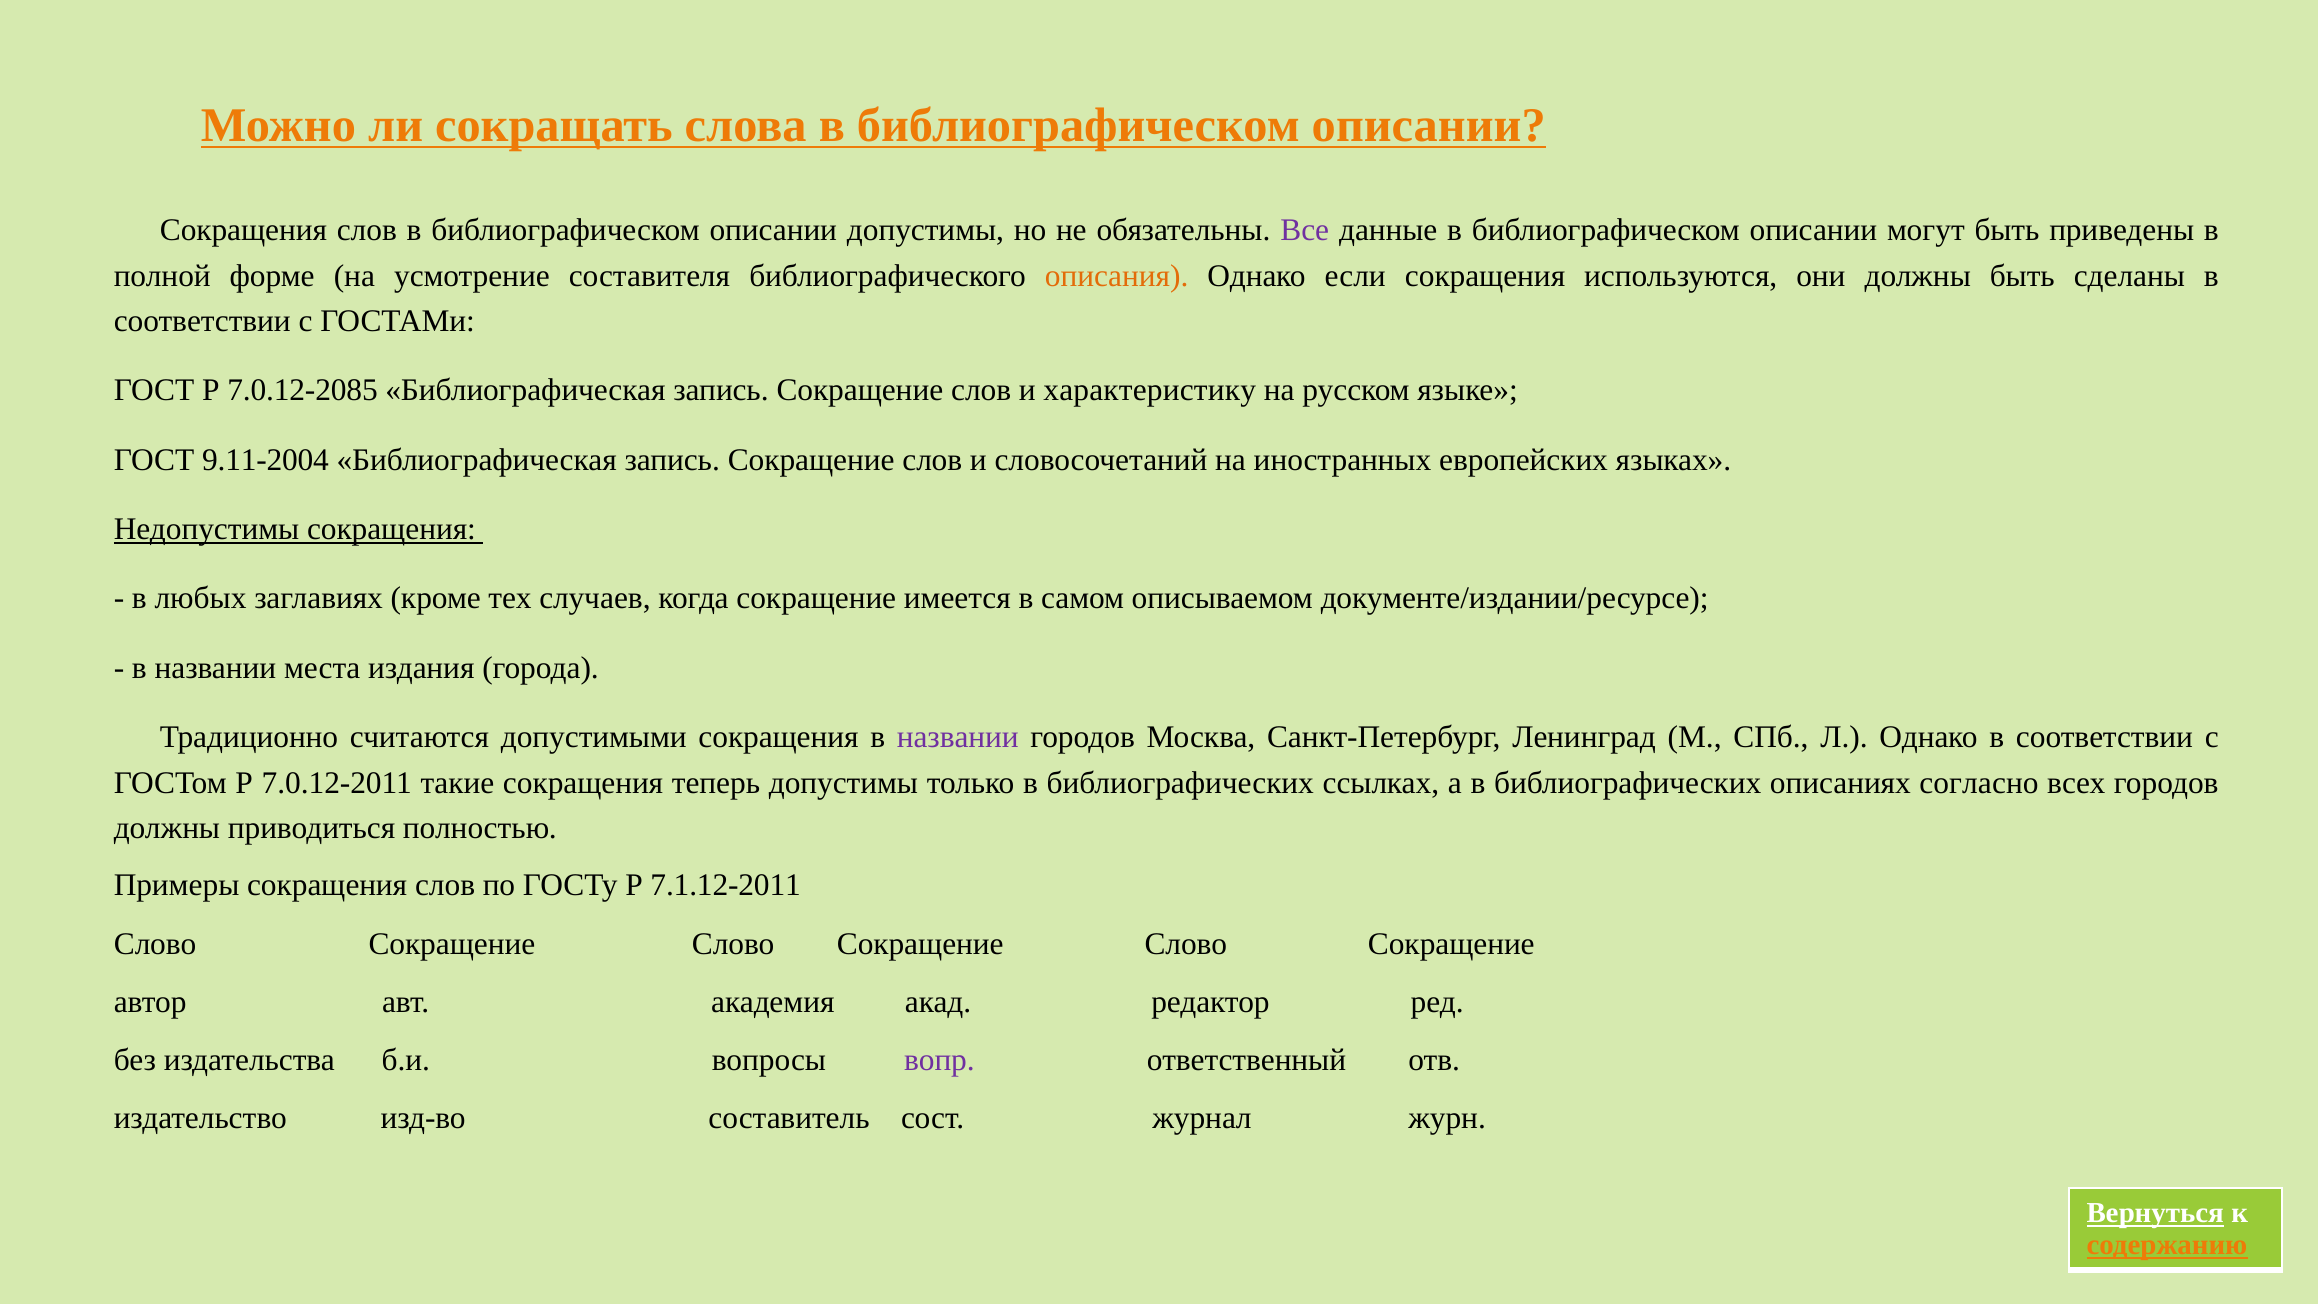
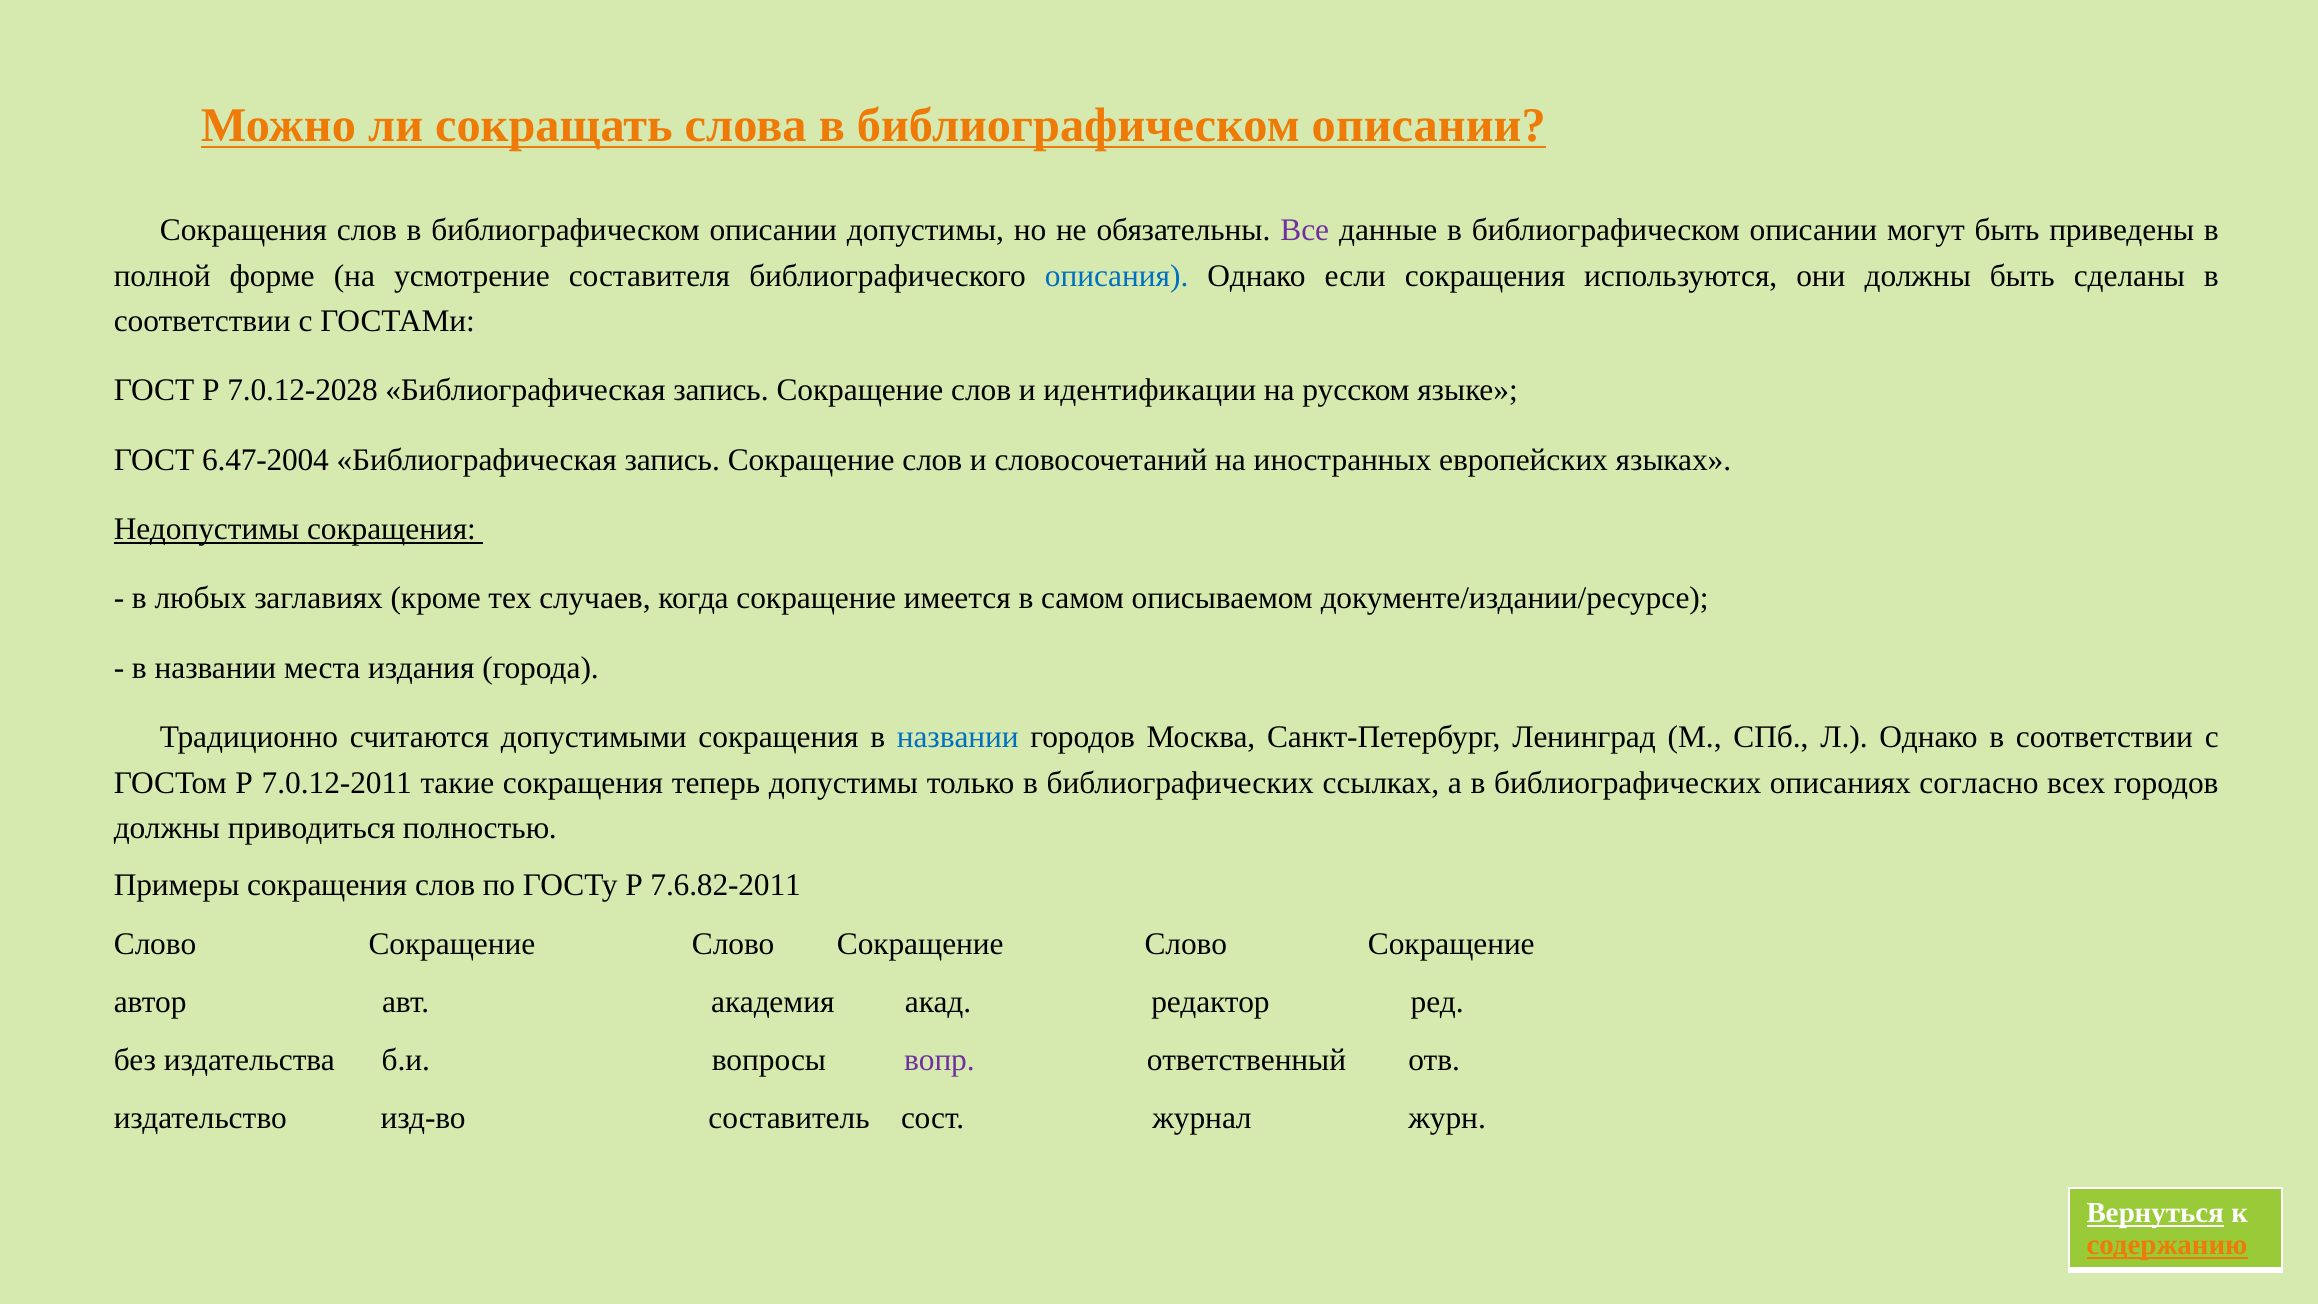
описания colour: orange -> blue
7.0.12-2085: 7.0.12-2085 -> 7.0.12-2028
характеристику: характеристику -> идентификации
9.11-2004: 9.11-2004 -> 6.47-2004
названии at (958, 737) colour: purple -> blue
7.1.12-2011: 7.1.12-2011 -> 7.6.82-2011
